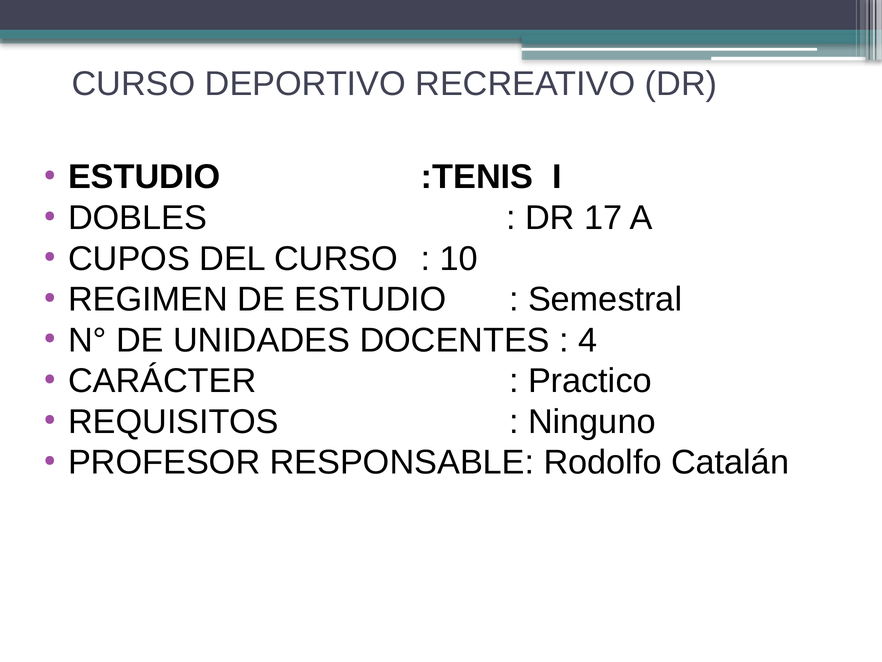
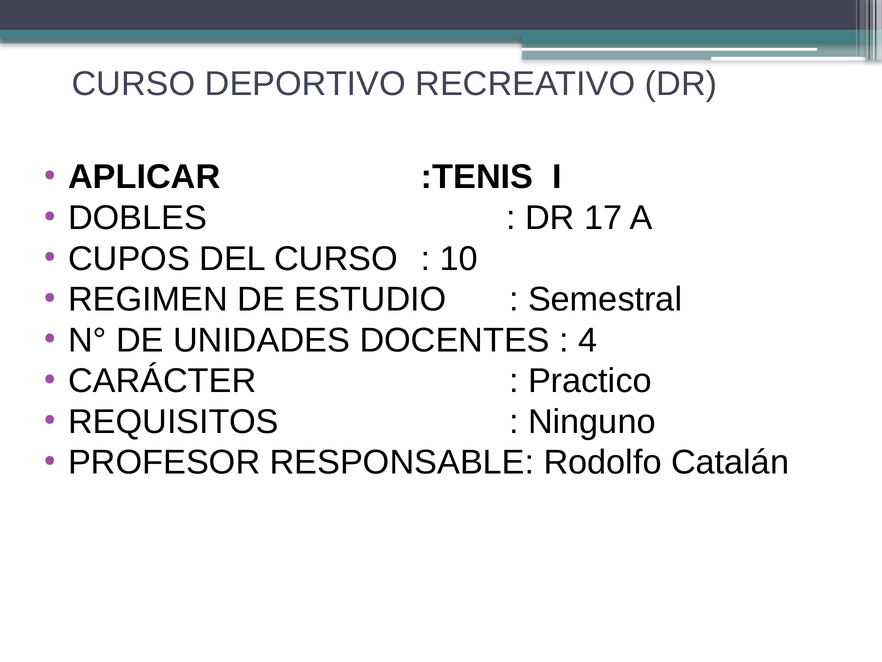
ESTUDIO at (144, 177): ESTUDIO -> APLICAR
